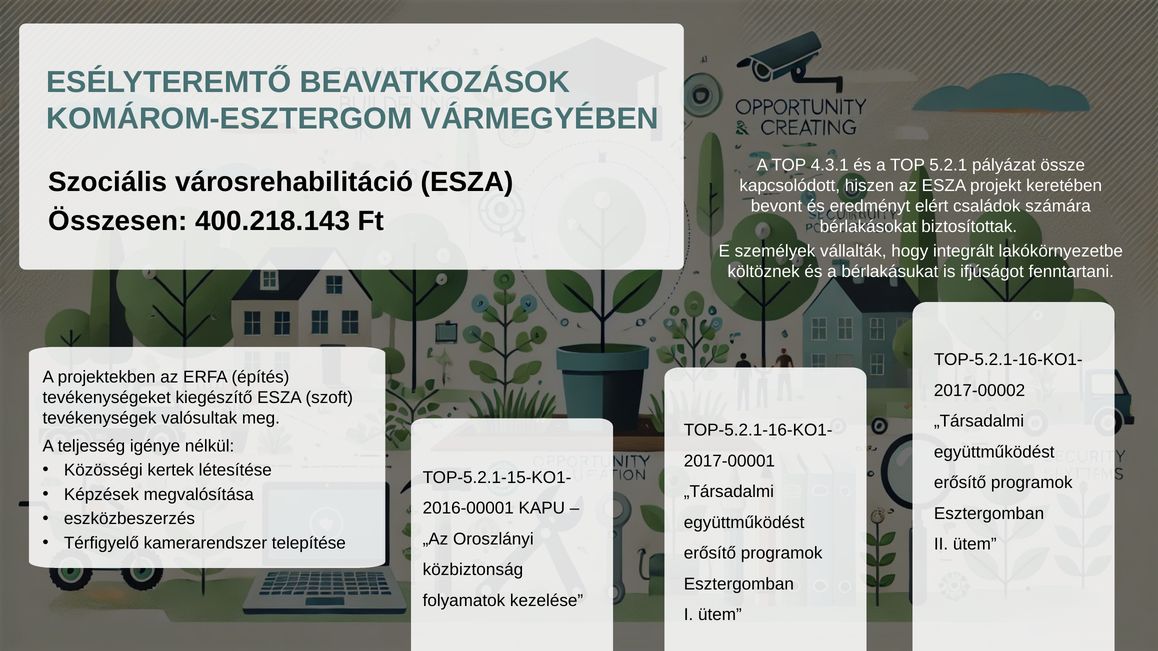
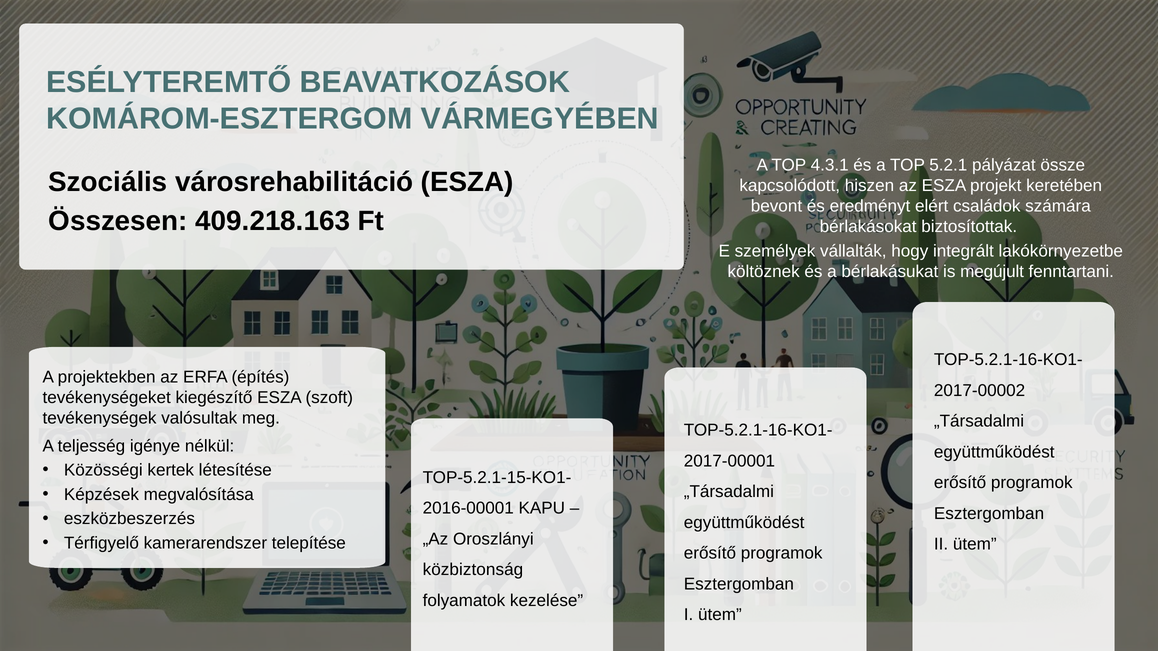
400.218.143: 400.218.143 -> 409.218.163
ifjúságot: ifjúságot -> megújult
